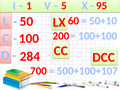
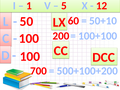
95: 95 -> 12
284: 284 -> 100
500+100+107: 500+100+107 -> 500+100+200
